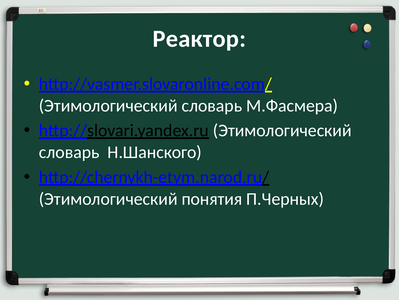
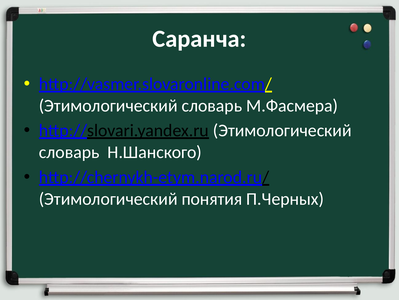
Реактор: Реактор -> Саранча
